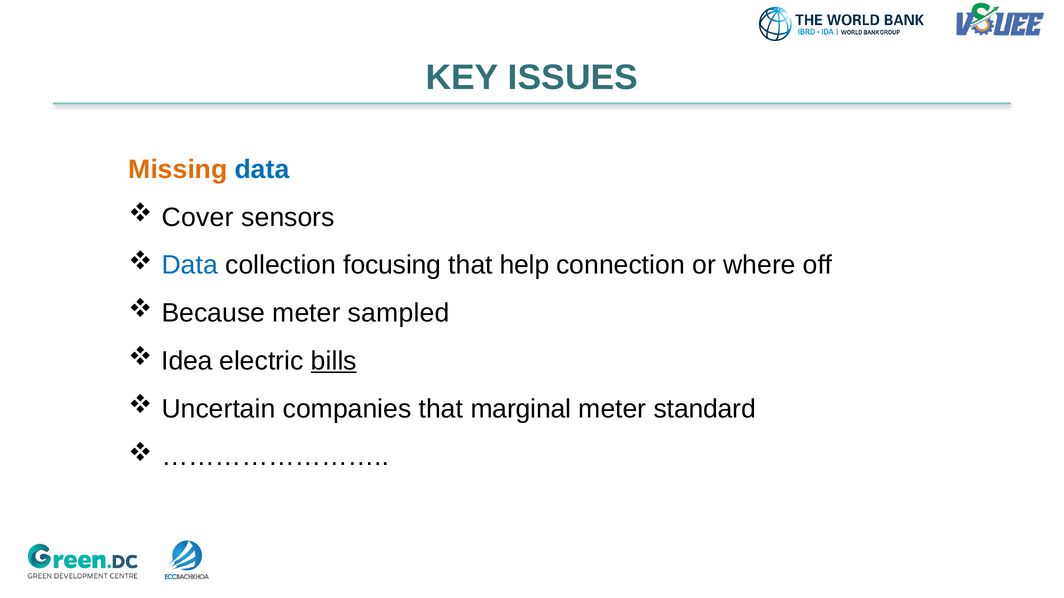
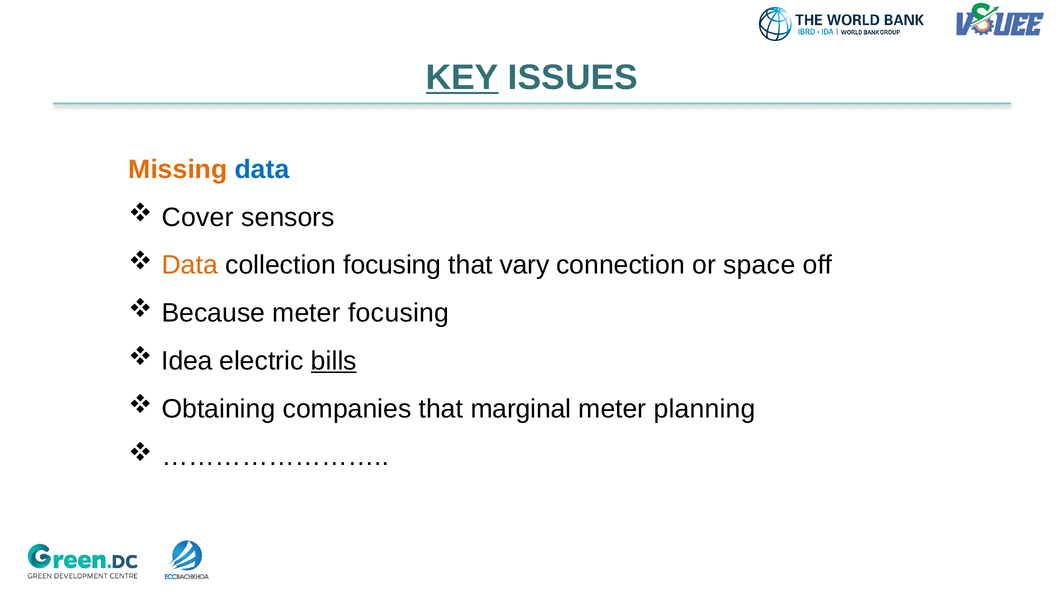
KEY underline: none -> present
Data at (190, 265) colour: blue -> orange
help: help -> vary
where: where -> space
meter sampled: sampled -> focusing
Uncertain: Uncertain -> Obtaining
standard: standard -> planning
